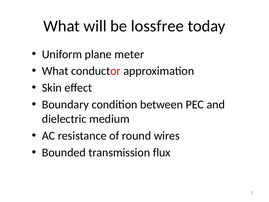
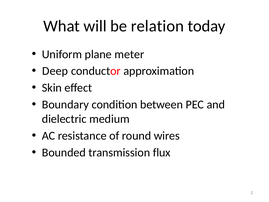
lossfree: lossfree -> relation
What at (55, 71): What -> Deep
